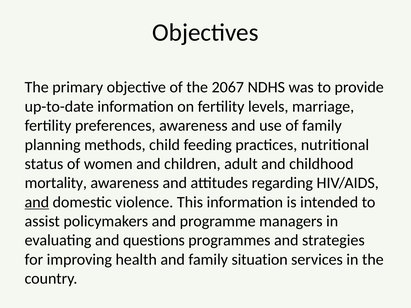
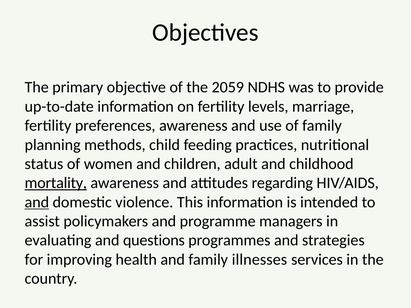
2067: 2067 -> 2059
mortality underline: none -> present
situation: situation -> illnesses
